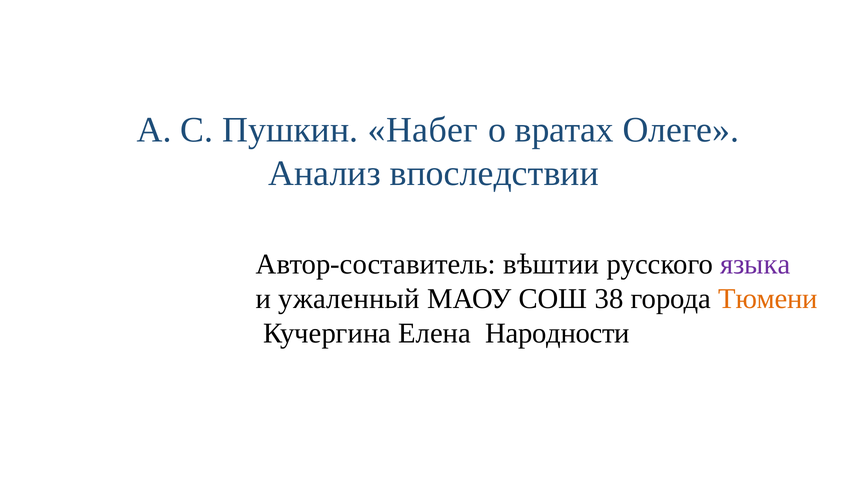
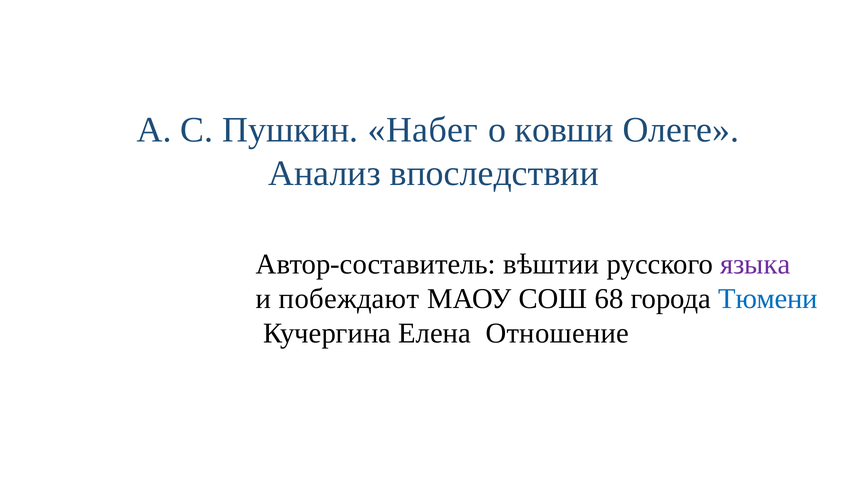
вратах: вратах -> ковши
ужаленный: ужаленный -> побеждают
38: 38 -> 68
Тюмени colour: orange -> blue
Народности: Народности -> Отношение
